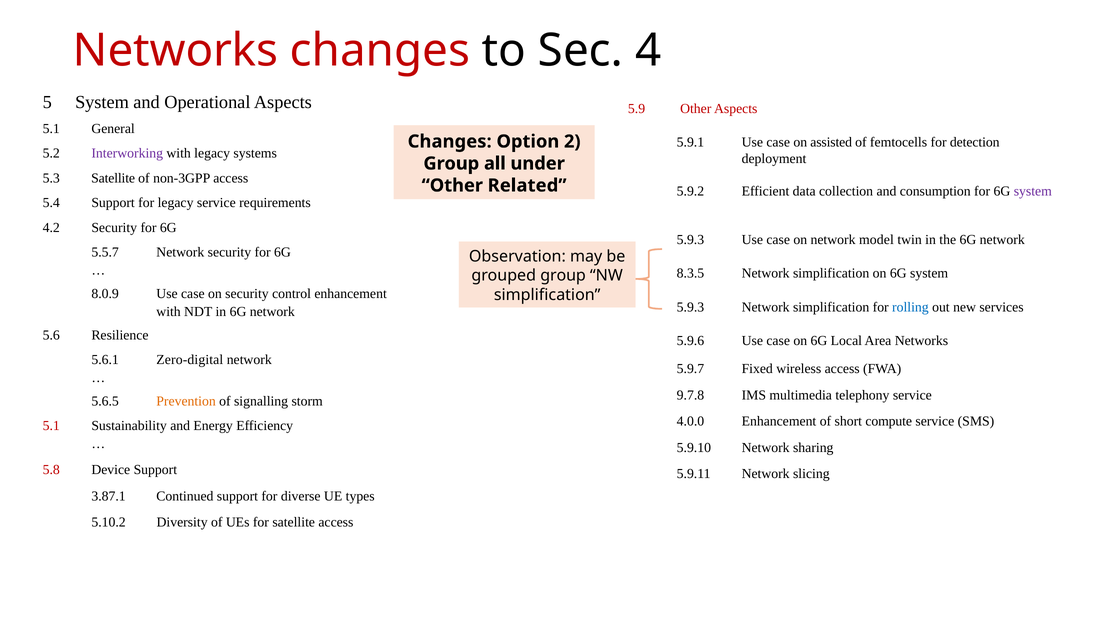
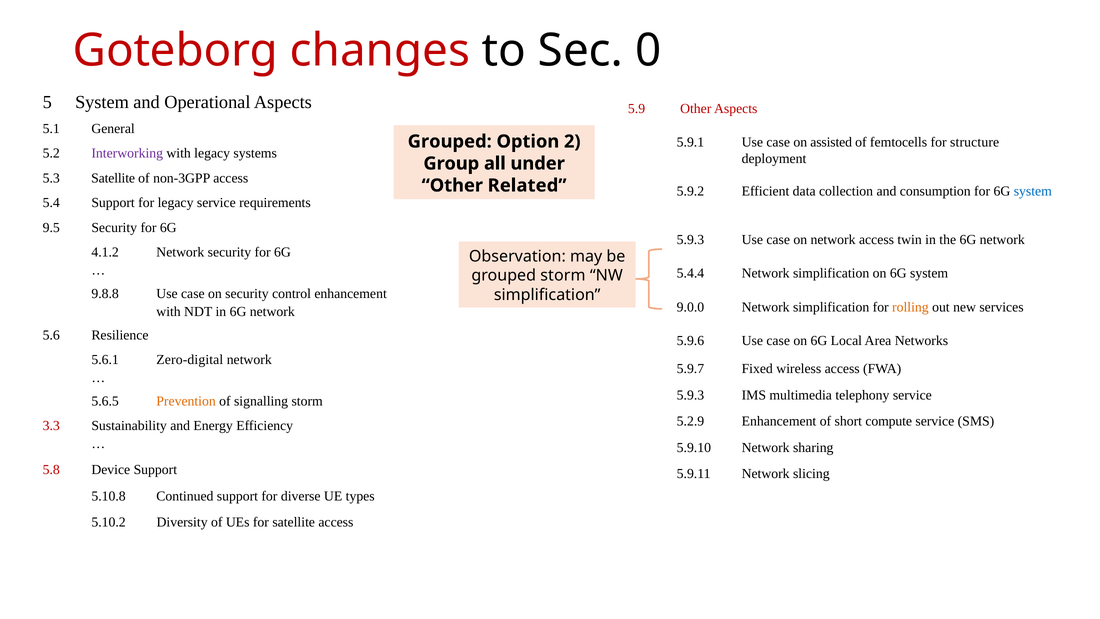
Networks at (176, 51): Networks -> Goteborg
4: 4 -> 0
detection: detection -> structure
Changes at (450, 141): Changes -> Grouped
system at (1033, 191) colour: purple -> blue
4.2: 4.2 -> 9.5
network model: model -> access
5.5.7: 5.5.7 -> 4.1.2
8.3.5: 8.3.5 -> 5.4.4
grouped group: group -> storm
8.0.9: 8.0.9 -> 9.8.8
5.9.3 at (690, 307): 5.9.3 -> 9.0.0
rolling colour: blue -> orange
9.7.8 at (690, 395): 9.7.8 -> 5.9.3
4.0.0: 4.0.0 -> 5.2.9
5.1 at (51, 426): 5.1 -> 3.3
3.87.1: 3.87.1 -> 5.10.8
